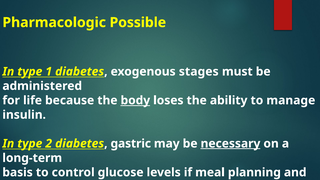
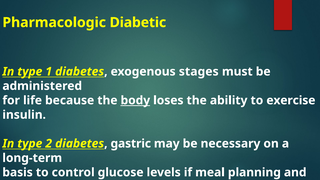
Possible: Possible -> Diabetic
manage: manage -> exercise
necessary underline: present -> none
